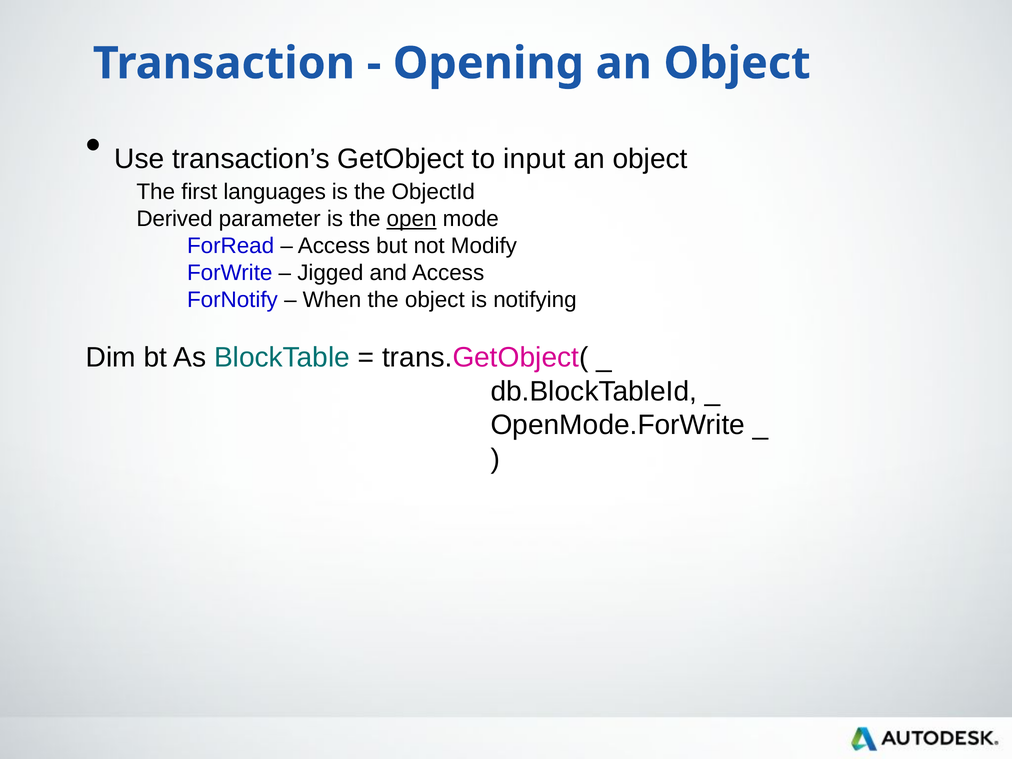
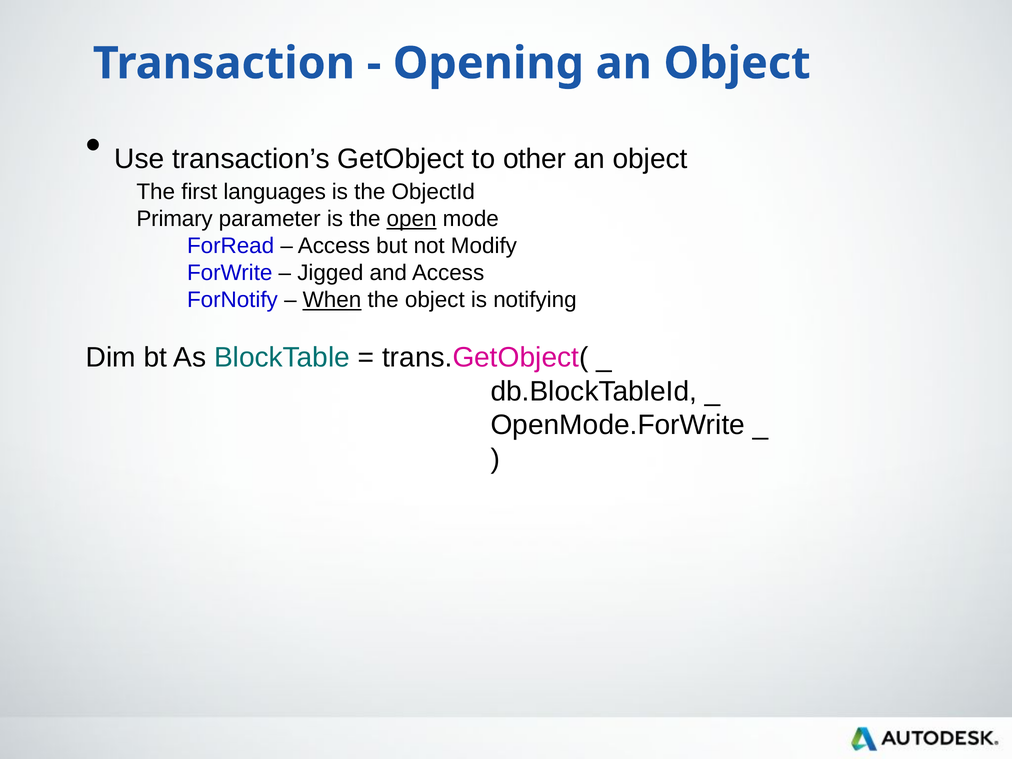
input: input -> other
Derived: Derived -> Primary
When underline: none -> present
